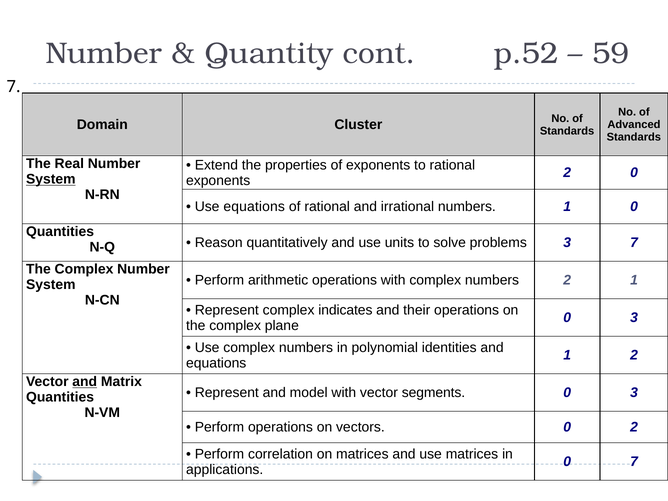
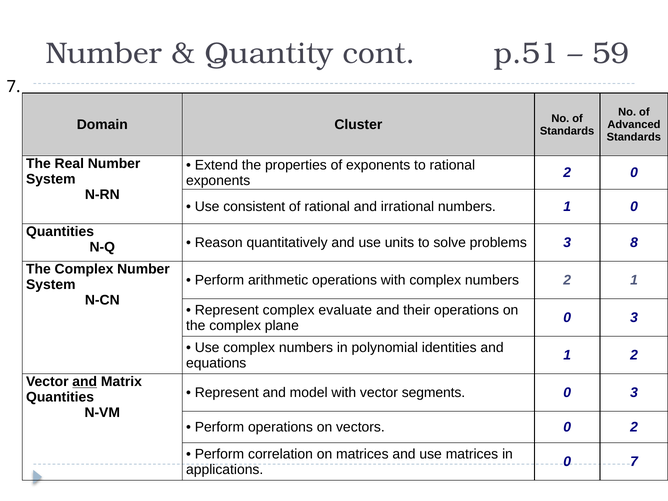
p.52: p.52 -> p.51
System at (51, 179) underline: present -> none
Use equations: equations -> consistent
3 7: 7 -> 8
indicates: indicates -> evaluate
